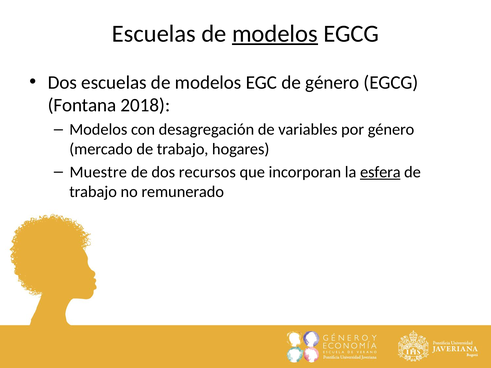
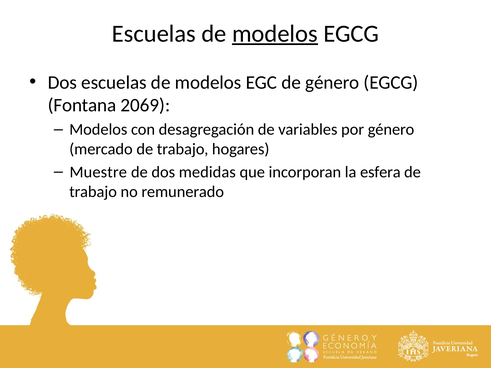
2018: 2018 -> 2069
recursos: recursos -> medidas
esfera underline: present -> none
